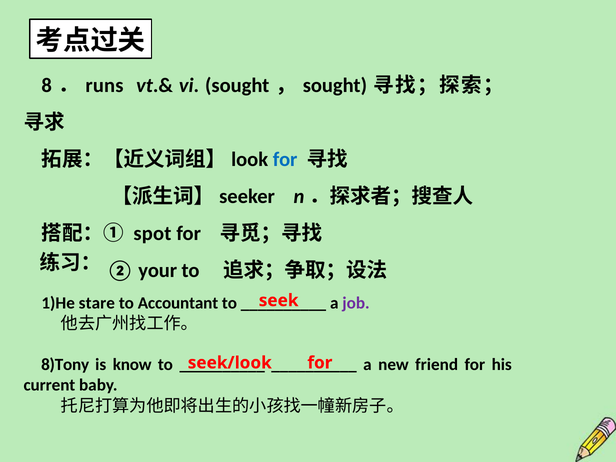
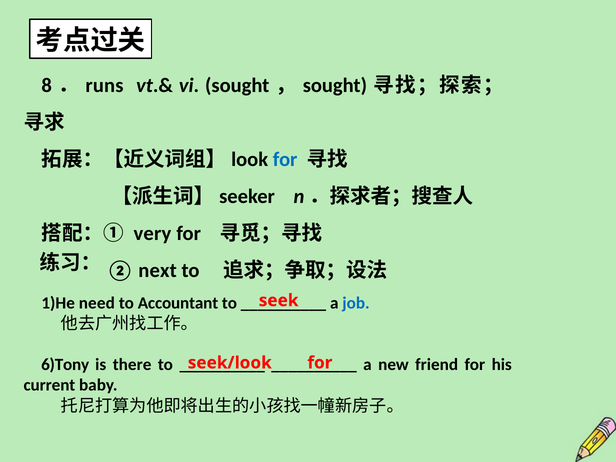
spot: spot -> very
your: your -> next
stare: stare -> need
job colour: purple -> blue
8)Tony: 8)Tony -> 6)Tony
know: know -> there
